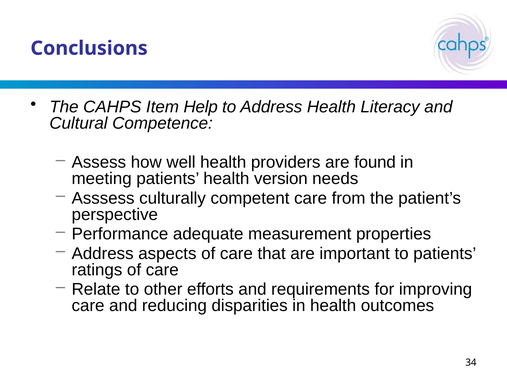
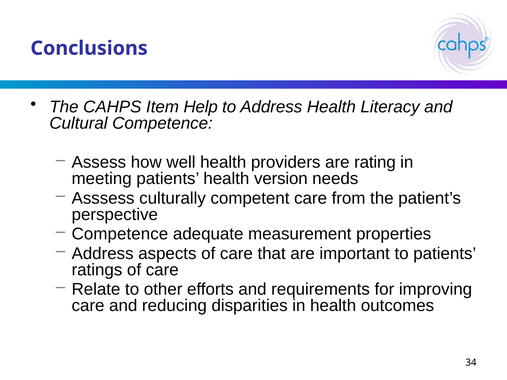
found: found -> rating
Performance at (120, 234): Performance -> Competence
